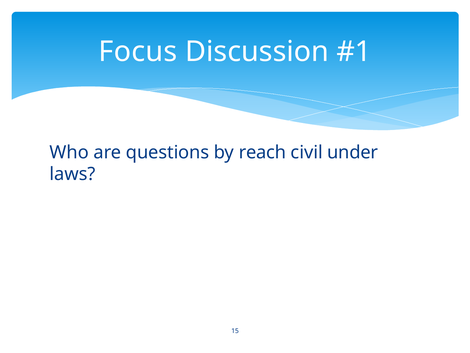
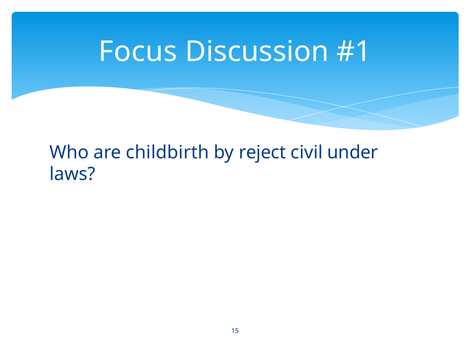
questions: questions -> childbirth
reach: reach -> reject
